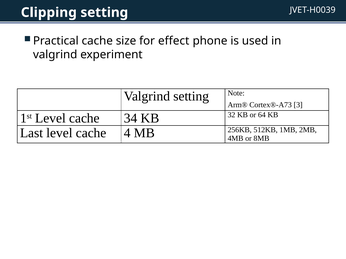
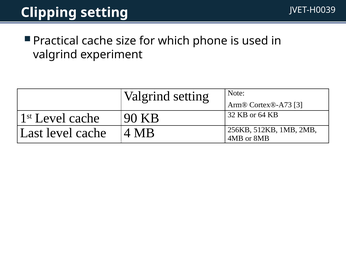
effect: effect -> which
34: 34 -> 90
